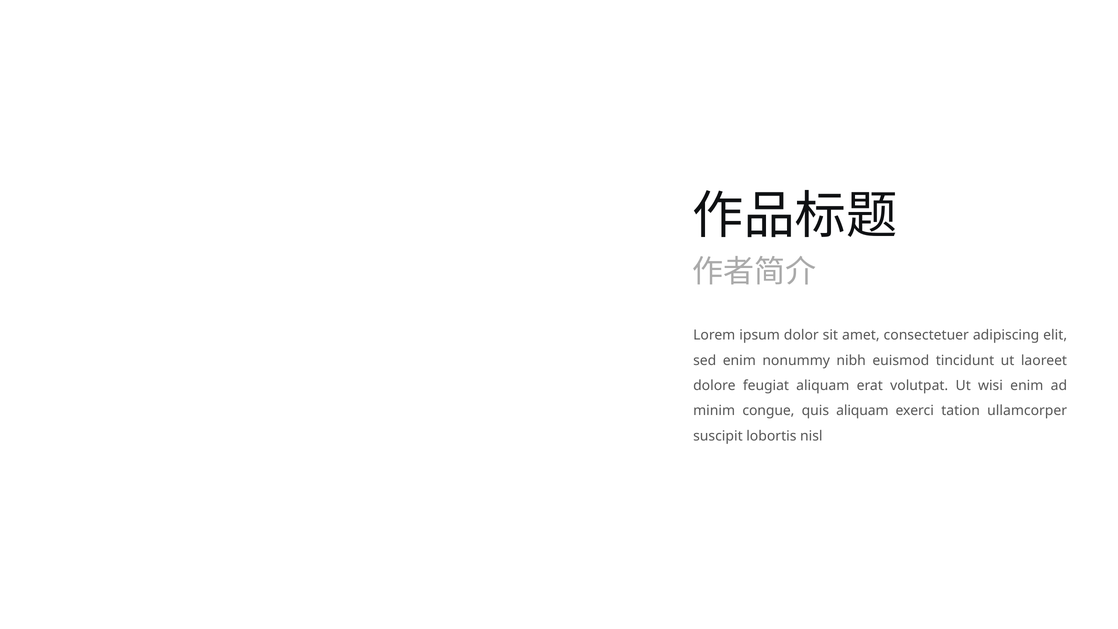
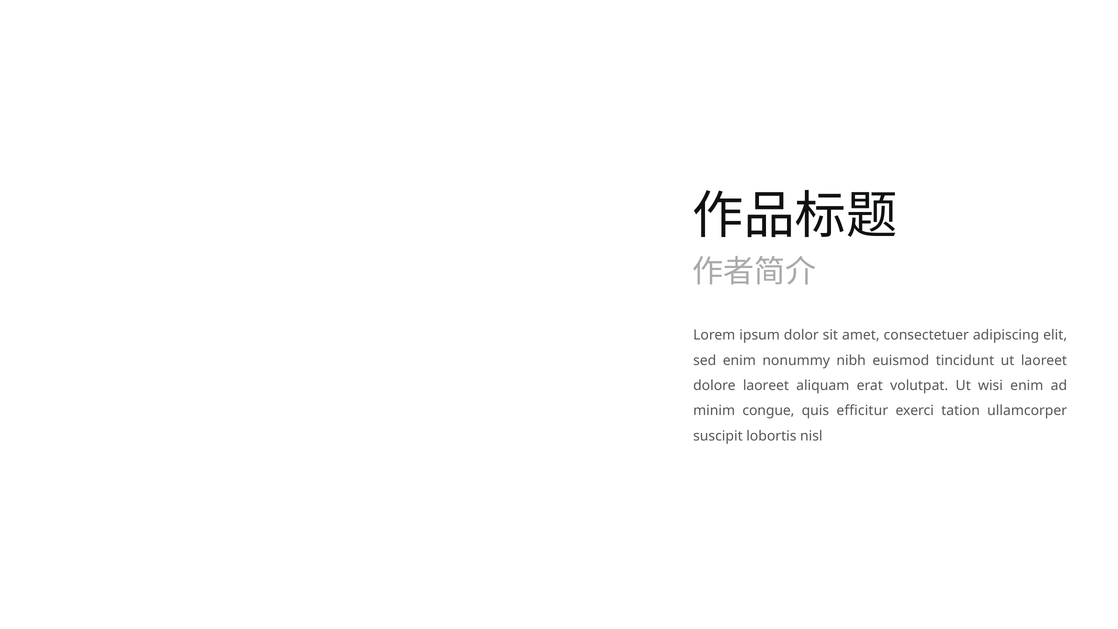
dolore feugiat: feugiat -> laoreet
quis aliquam: aliquam -> efficitur
